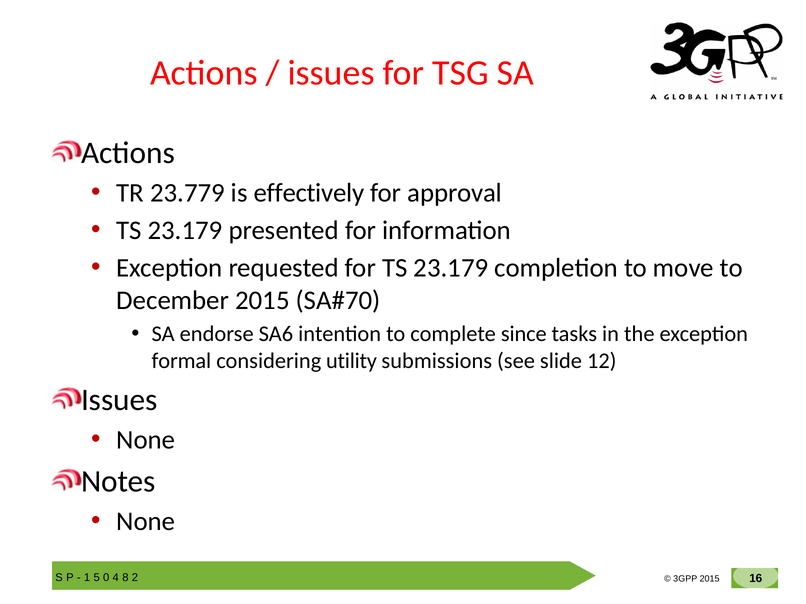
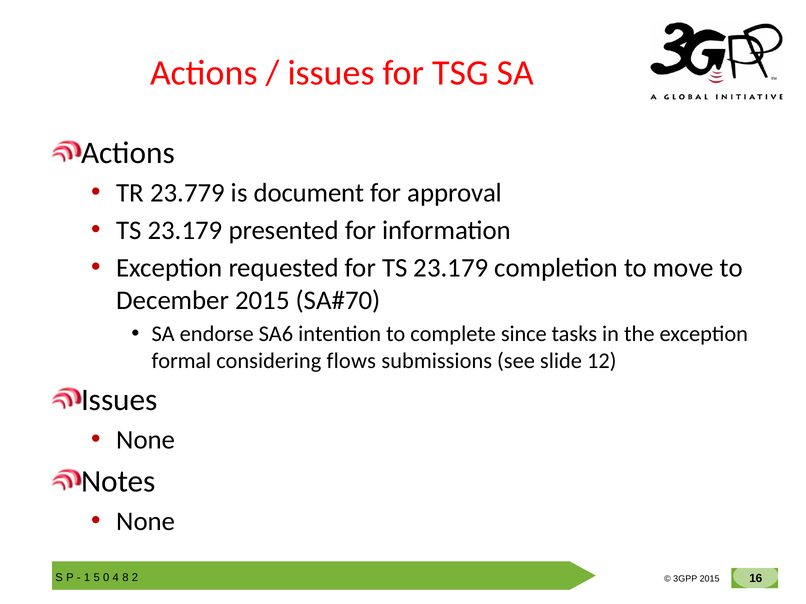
effectively: effectively -> document
utility: utility -> flows
